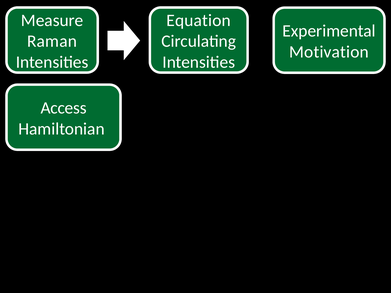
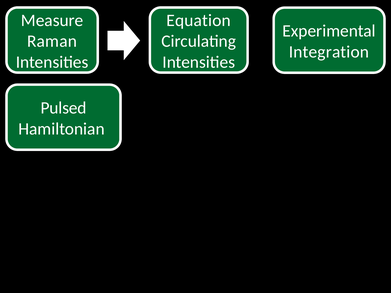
Motivation: Motivation -> Integration
Access: Access -> Pulsed
